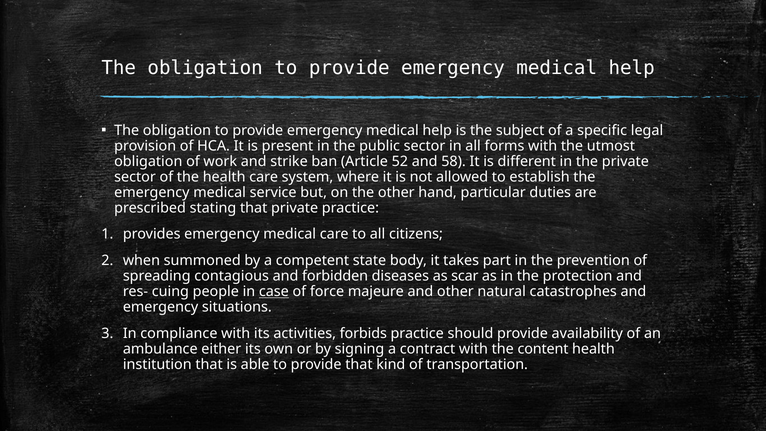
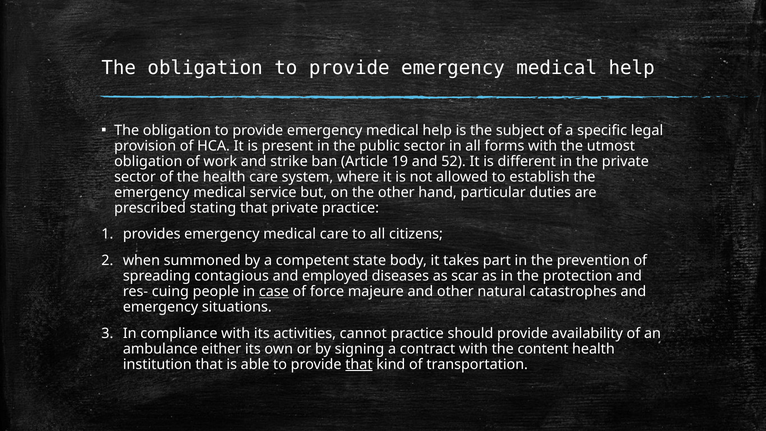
52: 52 -> 19
58: 58 -> 52
forbidden: forbidden -> employed
forbids: forbids -> cannot
that at (359, 364) underline: none -> present
